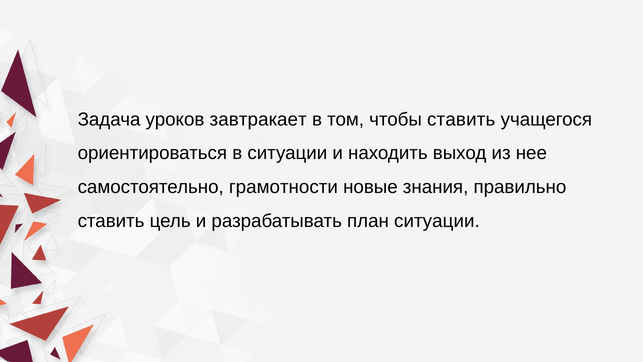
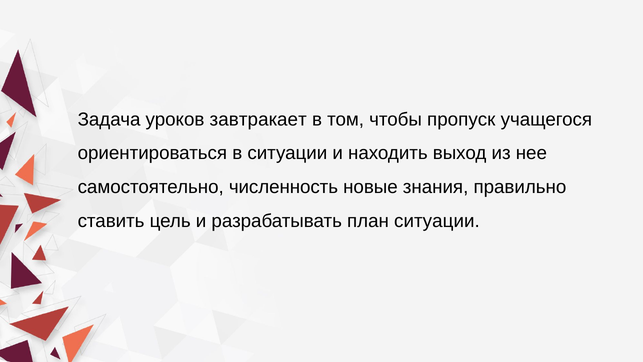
чтобы ставить: ставить -> пропуск
грамотности: грамотности -> численность
